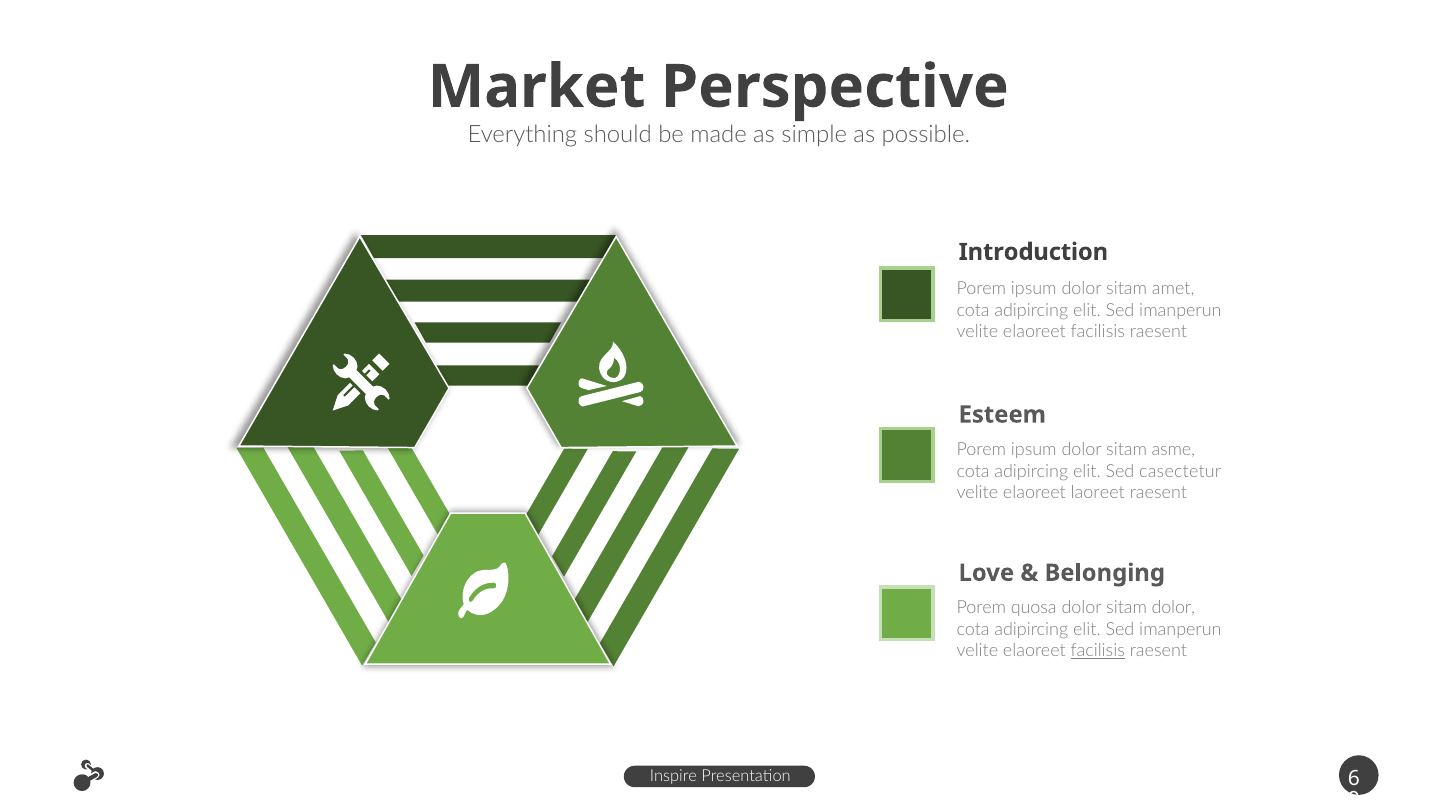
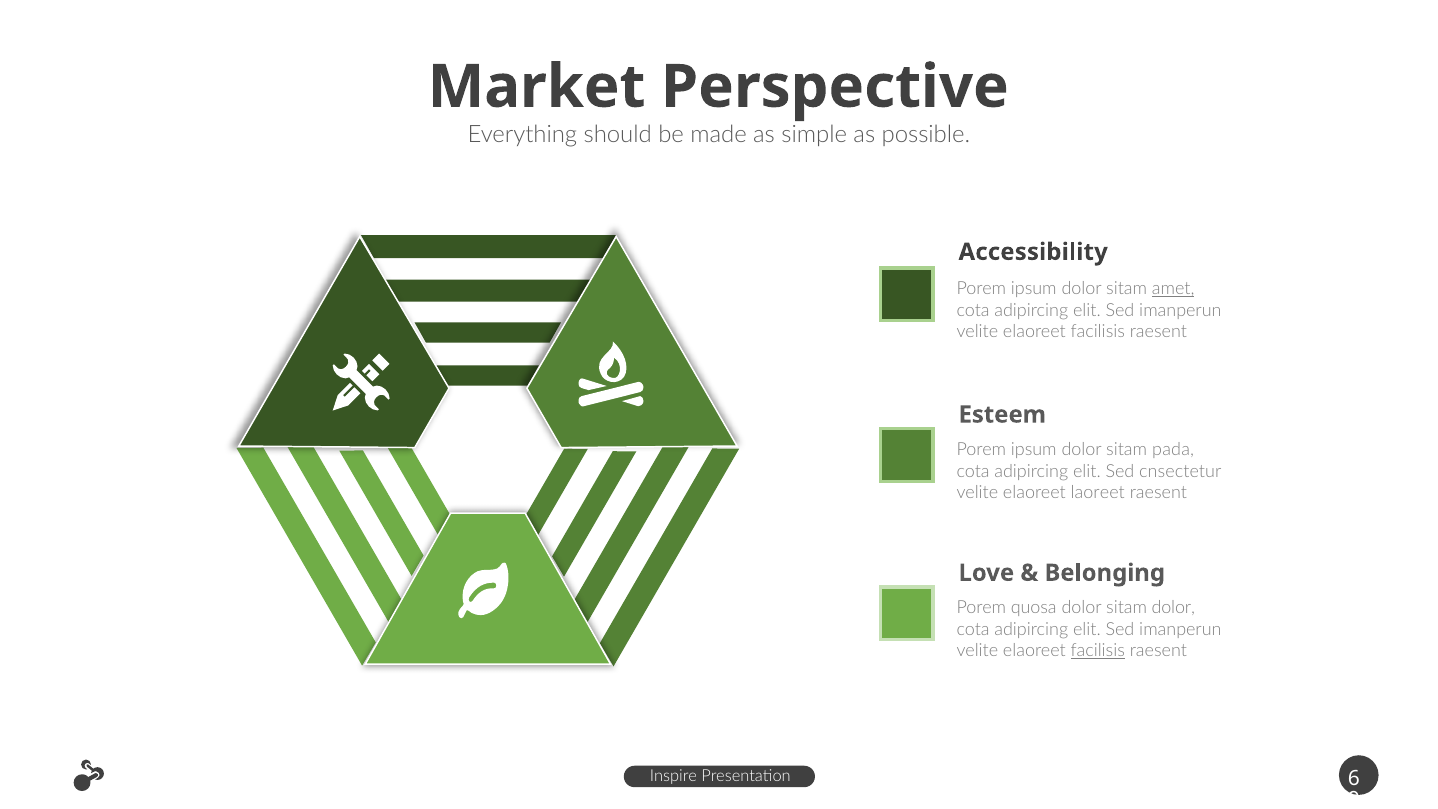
Introduction: Introduction -> Accessibility
amet underline: none -> present
asme: asme -> pada
casectetur: casectetur -> cnsectetur
